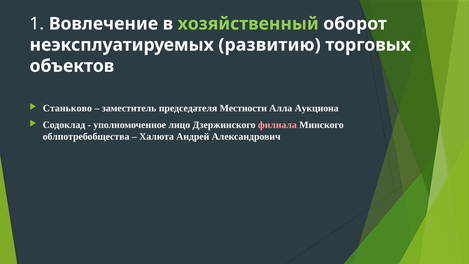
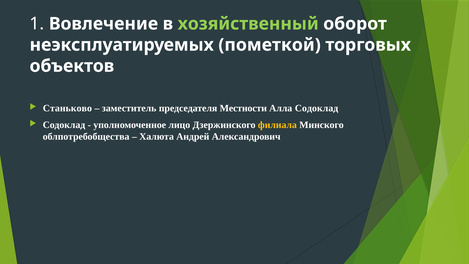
развитию: развитию -> пометкой
Алла Аукциона: Аукциона -> Содоклад
филиала colour: pink -> yellow
